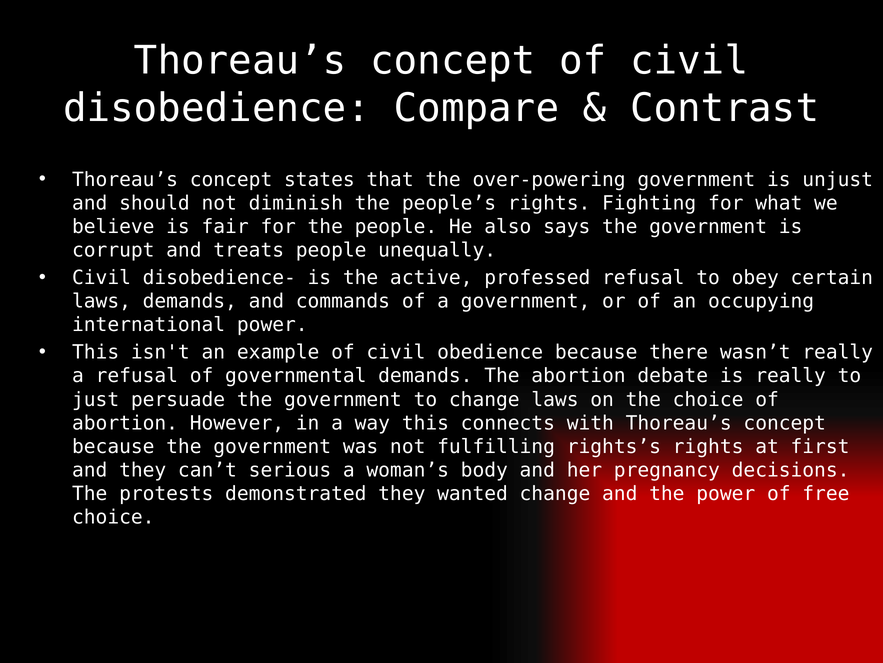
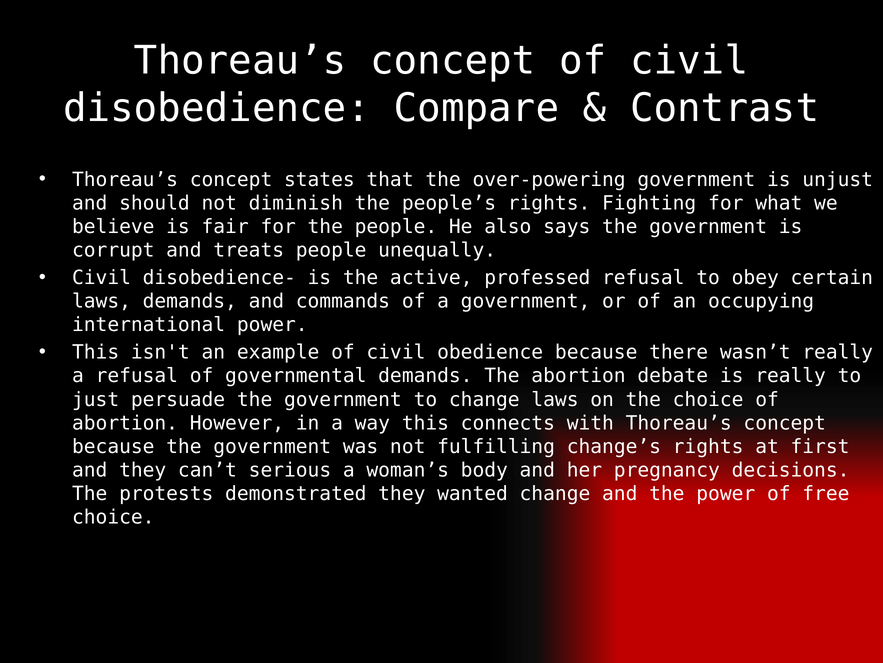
rights’s: rights’s -> change’s
